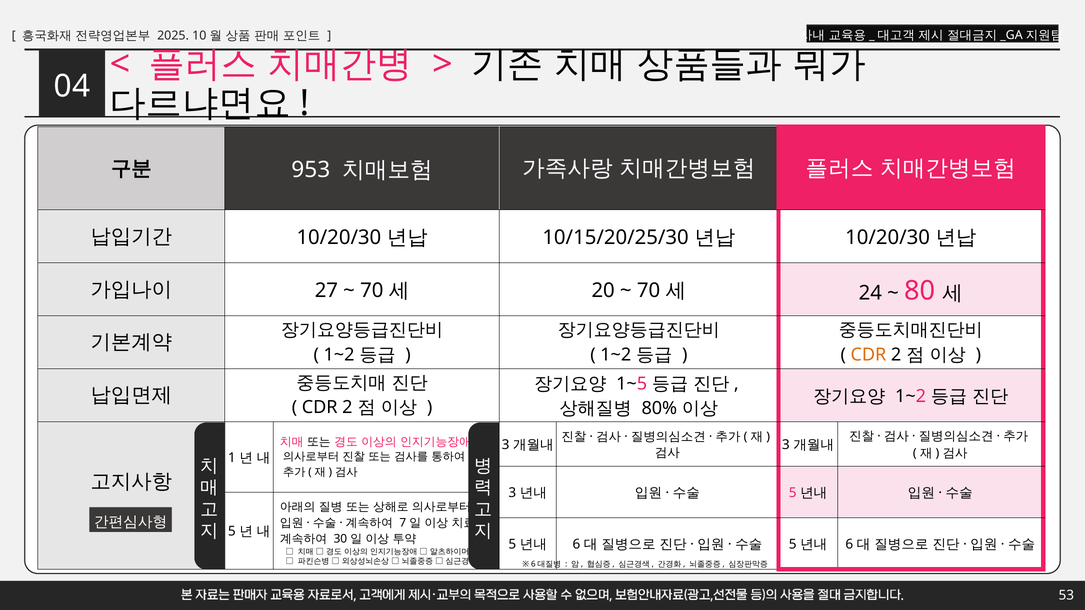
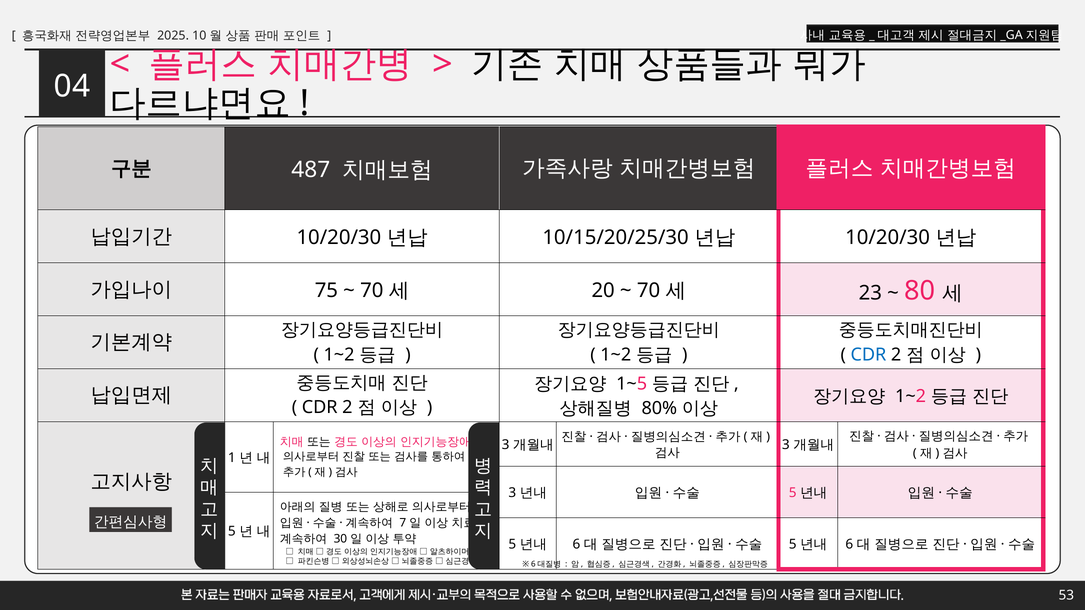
953: 953 -> 487
27: 27 -> 75
24: 24 -> 23
CDR at (868, 355) colour: orange -> blue
